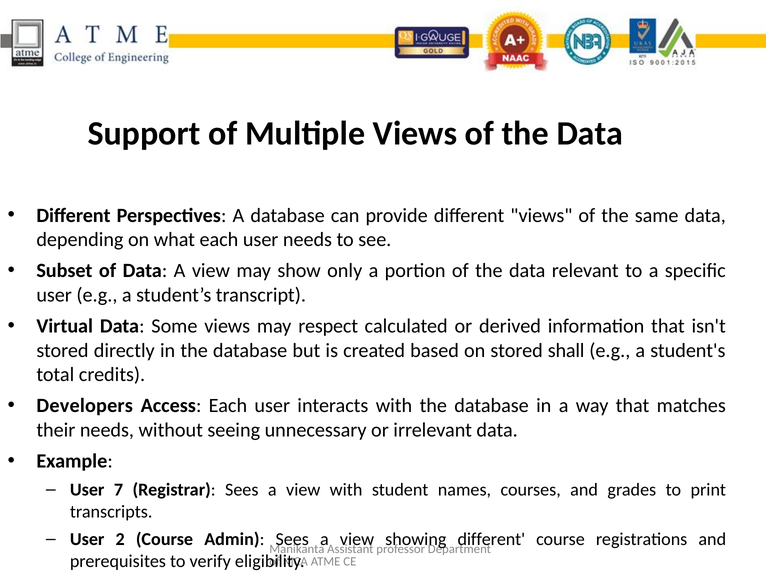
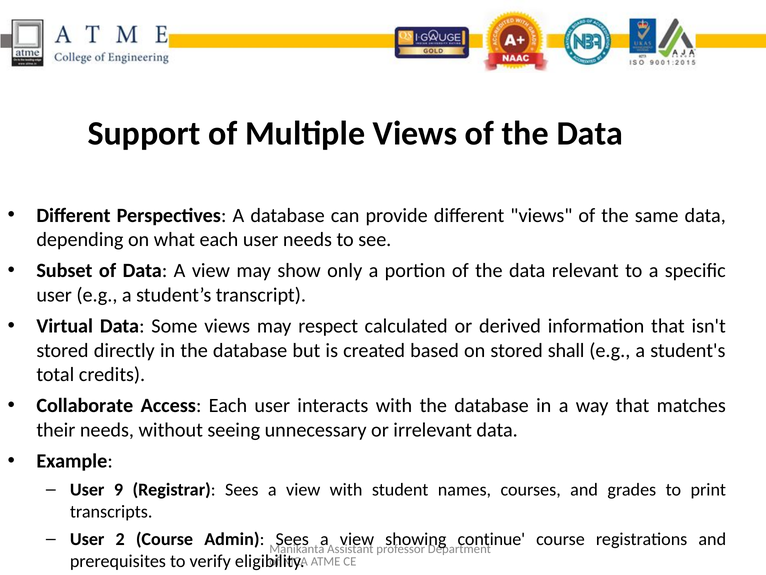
Developers: Developers -> Collaborate
7: 7 -> 9
different at (491, 539): different -> continue
